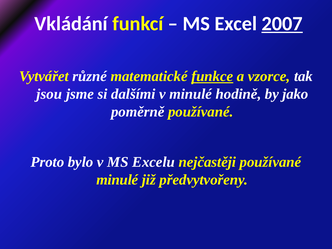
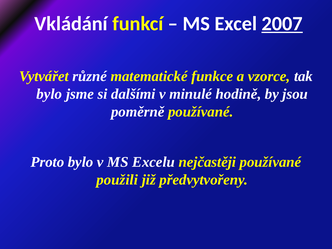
funkce underline: present -> none
jsou at (49, 94): jsou -> bylo
jako: jako -> jsou
minulé at (117, 180): minulé -> použili
